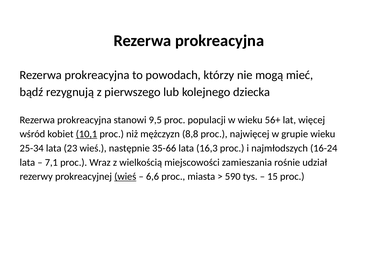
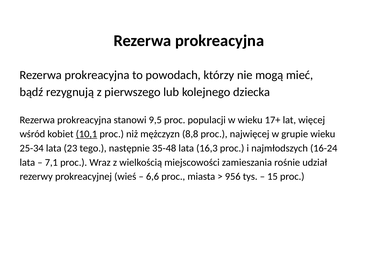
56+: 56+ -> 17+
23 wieś: wieś -> tego
35-66: 35-66 -> 35-48
wieś at (125, 177) underline: present -> none
590: 590 -> 956
